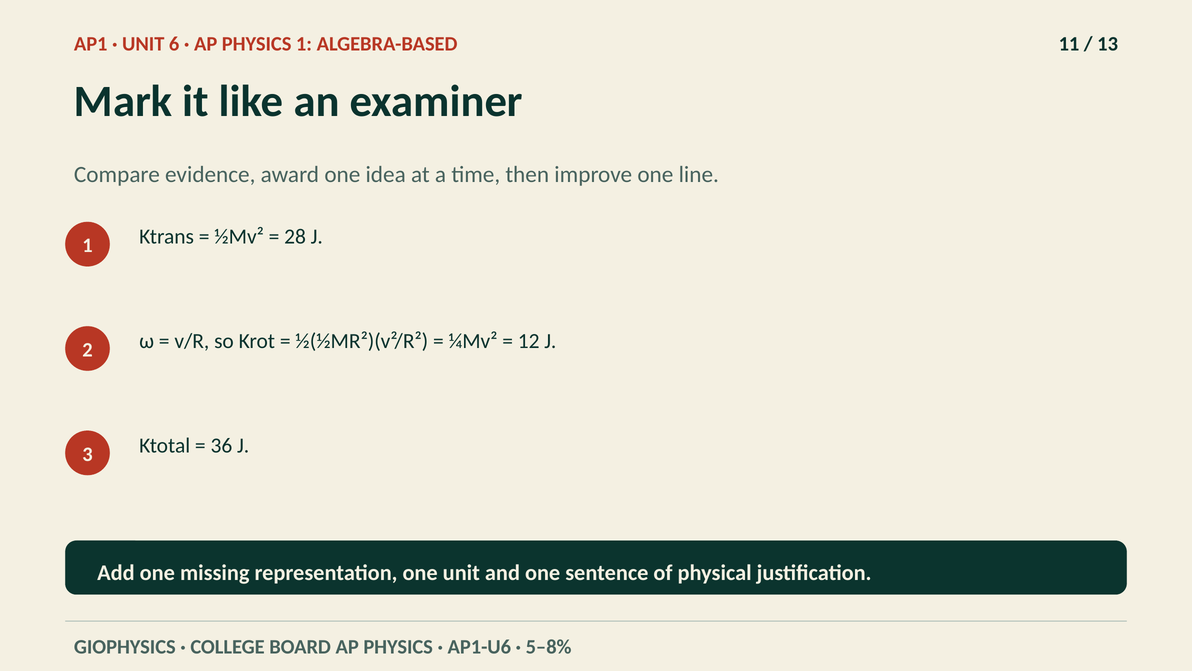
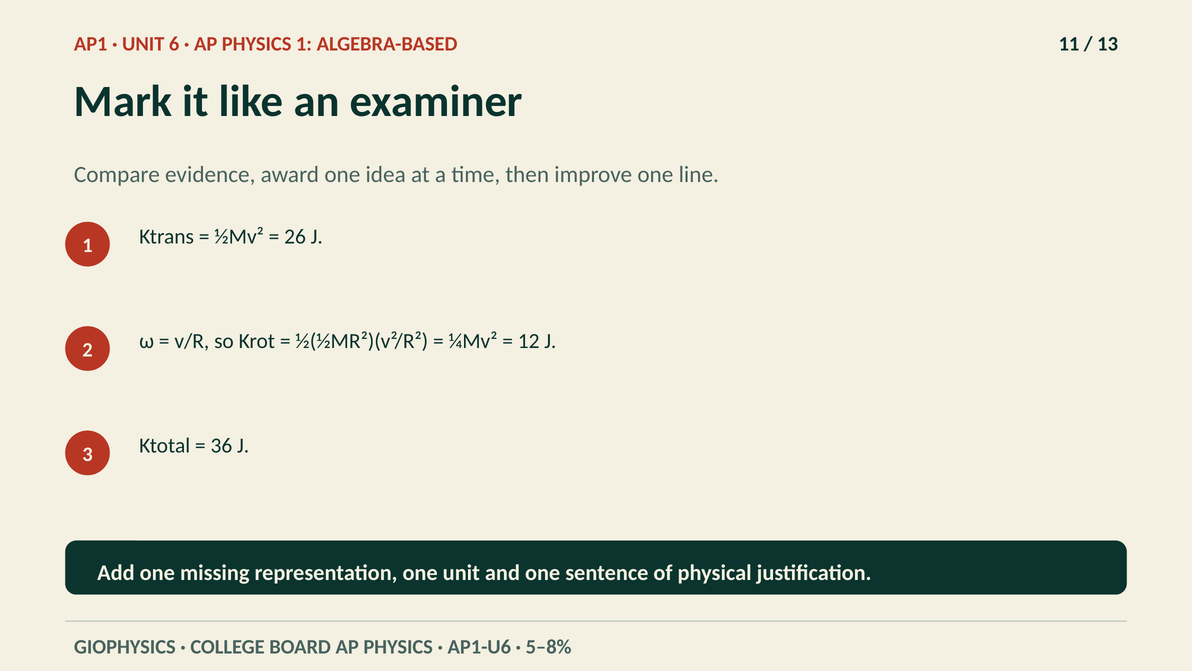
28: 28 -> 26
